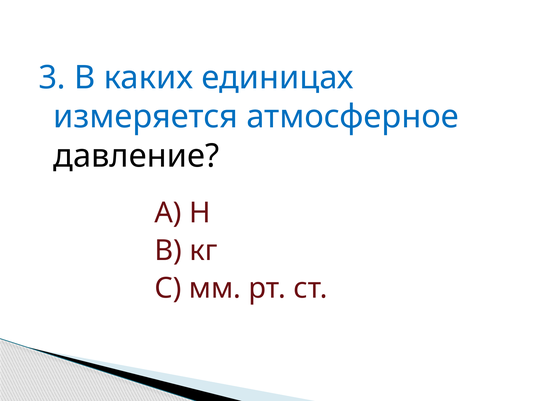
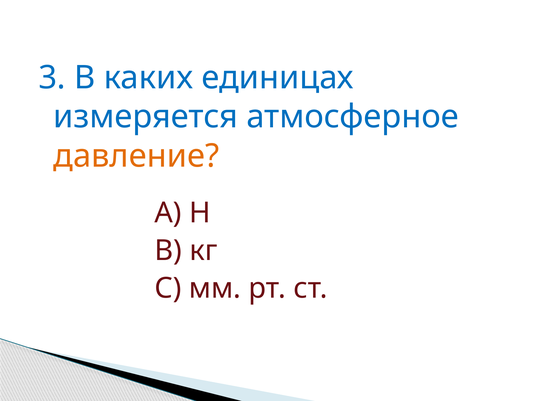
давление colour: black -> orange
